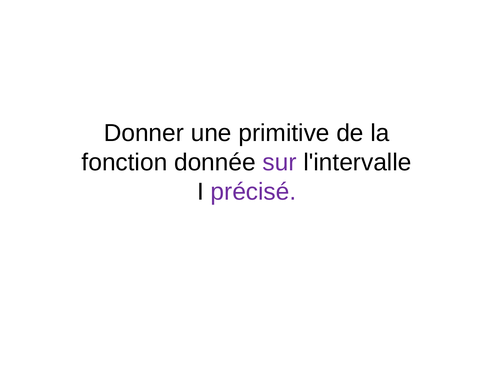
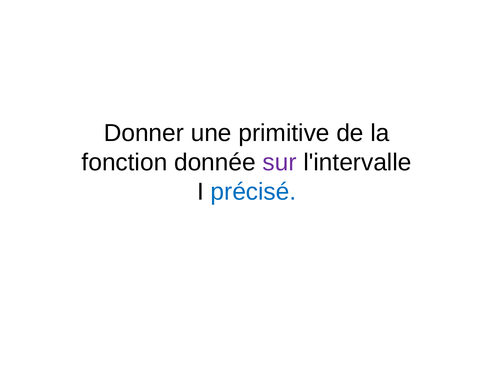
précisé colour: purple -> blue
